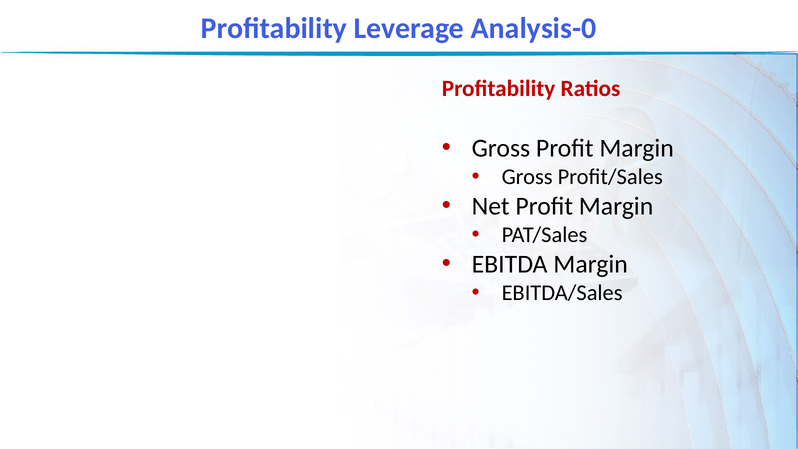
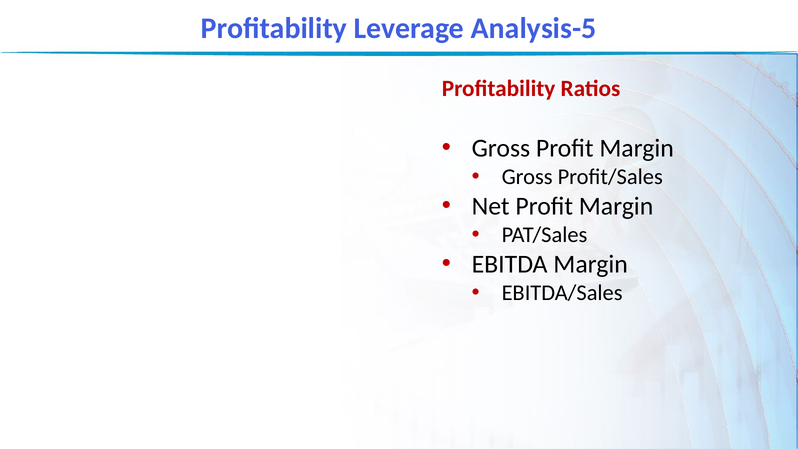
Analysis-0: Analysis-0 -> Analysis-5
